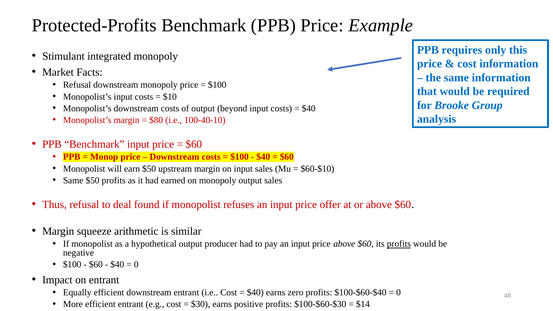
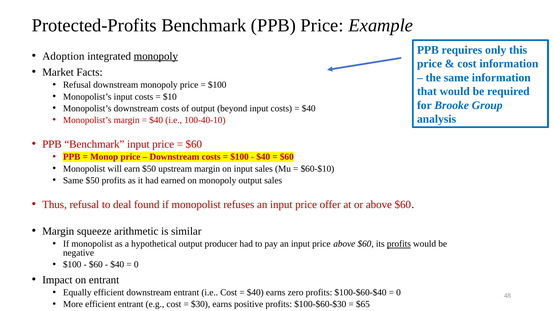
Stimulant: Stimulant -> Adoption
monopoly at (156, 56) underline: none -> present
$80 at (156, 120): $80 -> $40
$14: $14 -> $65
